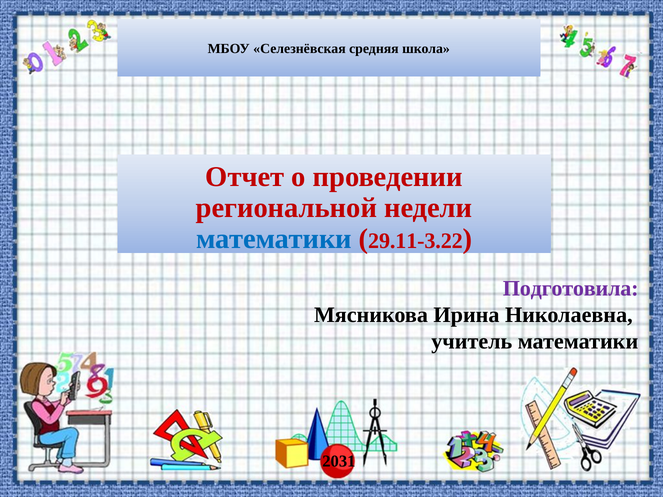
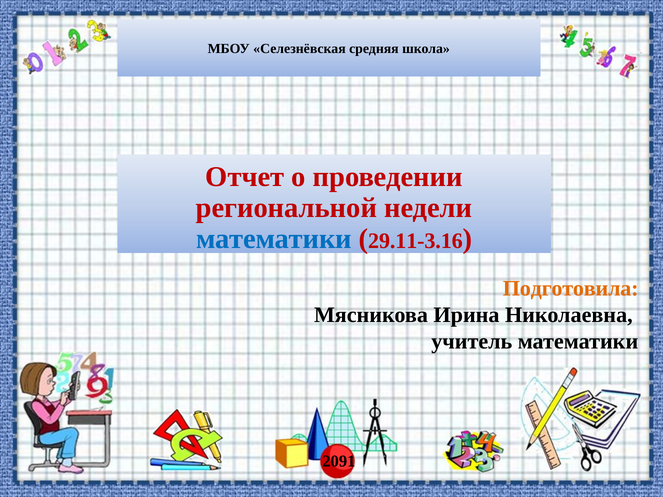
29.11-3.22: 29.11-3.22 -> 29.11-3.16
Подготовила colour: purple -> orange
2031: 2031 -> 2091
